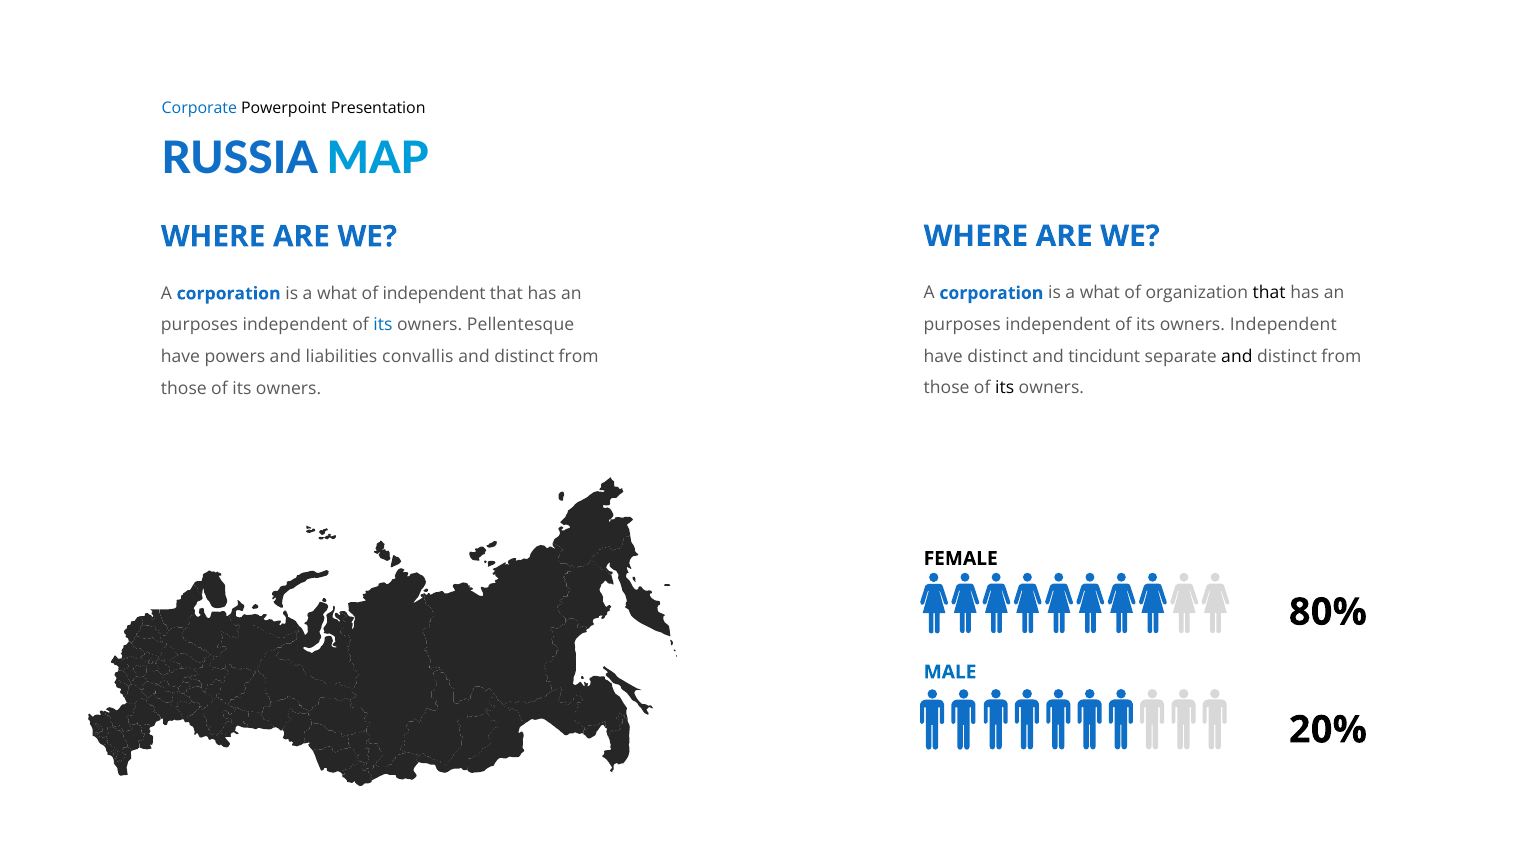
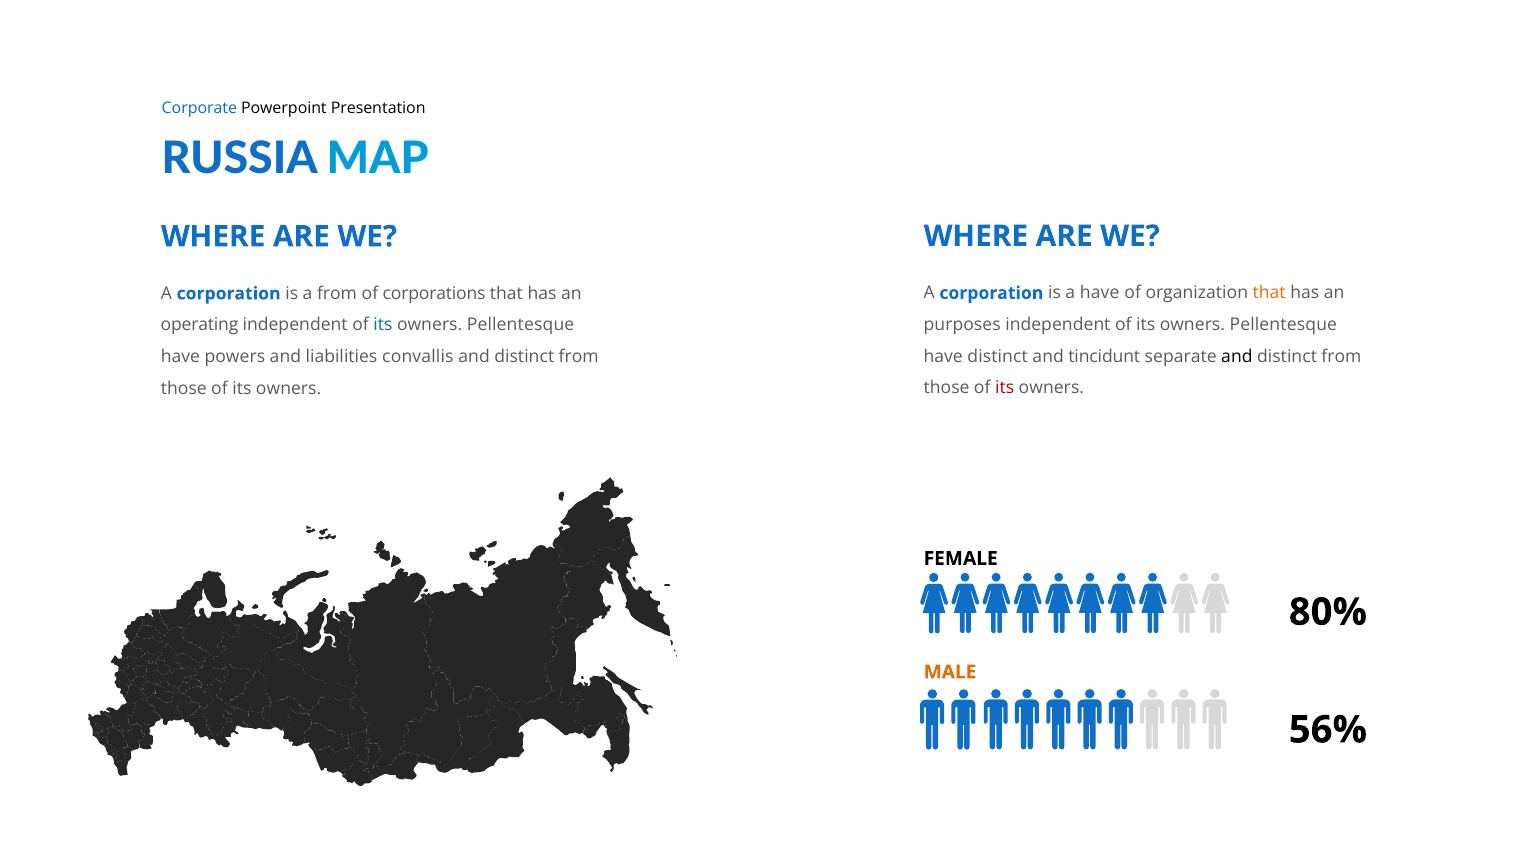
what at (1100, 293): what -> have
that at (1269, 293) colour: black -> orange
what at (337, 294): what -> from
of independent: independent -> corporations
Independent at (1283, 325): Independent -> Pellentesque
purposes at (199, 325): purposes -> operating
its at (1005, 388) colour: black -> red
MALE colour: blue -> orange
20%: 20% -> 56%
